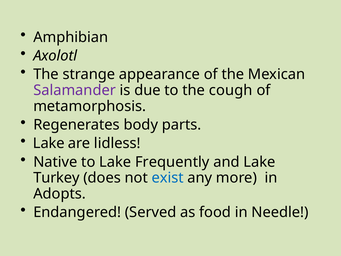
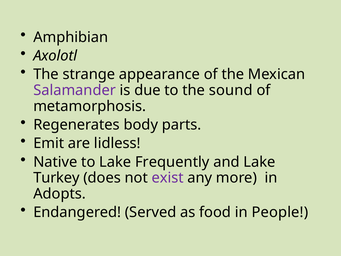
cough: cough -> sound
Lake at (49, 143): Lake -> Emit
exist colour: blue -> purple
Needle: Needle -> People
